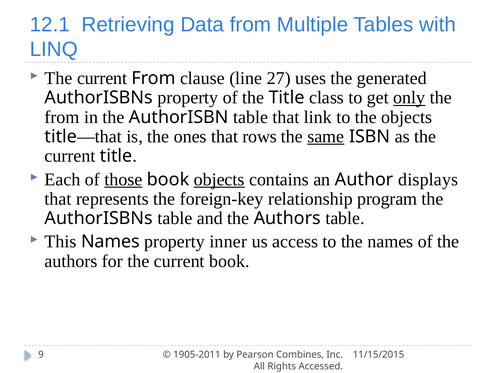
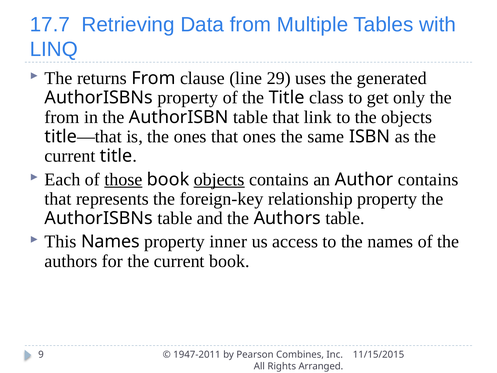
12.1: 12.1 -> 17.7
current at (102, 78): current -> returns
27: 27 -> 29
only underline: present -> none
that rows: rows -> ones
same underline: present -> none
Author displays: displays -> contains
relationship program: program -> property
1905-2011: 1905-2011 -> 1947-2011
Accessed: Accessed -> Arranged
